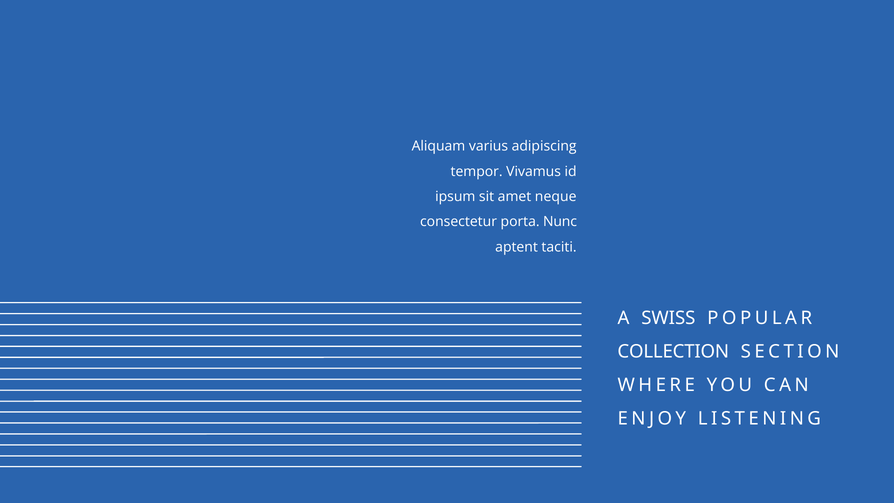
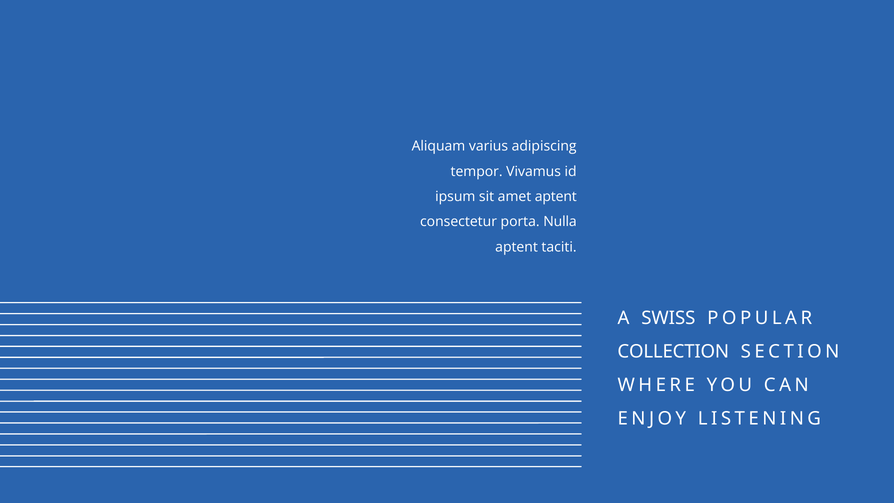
amet neque: neque -> aptent
Nunc: Nunc -> Nulla
